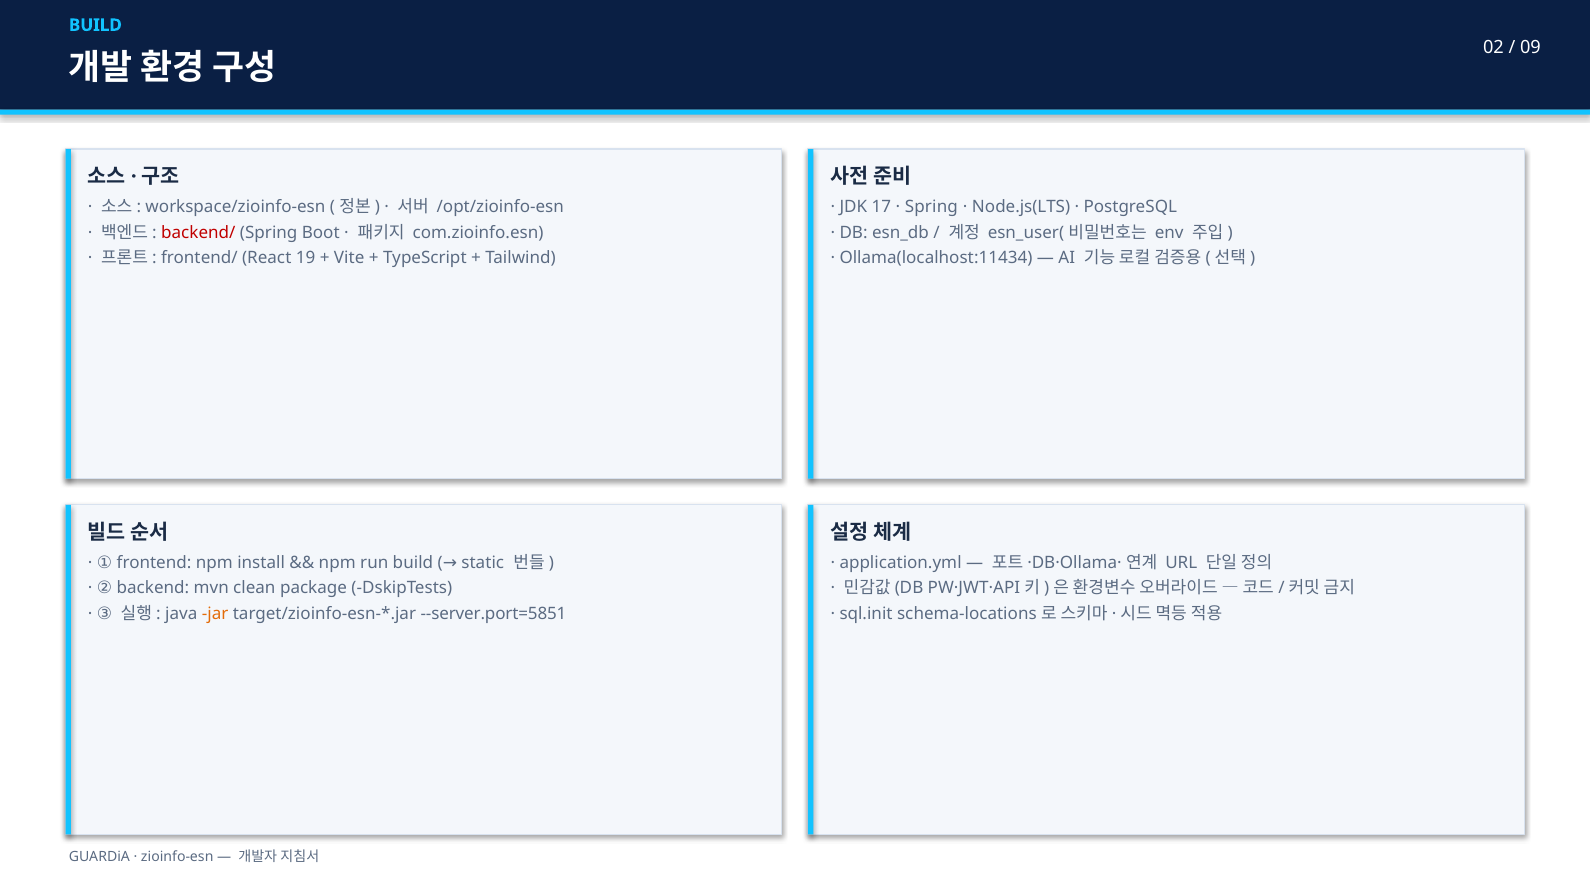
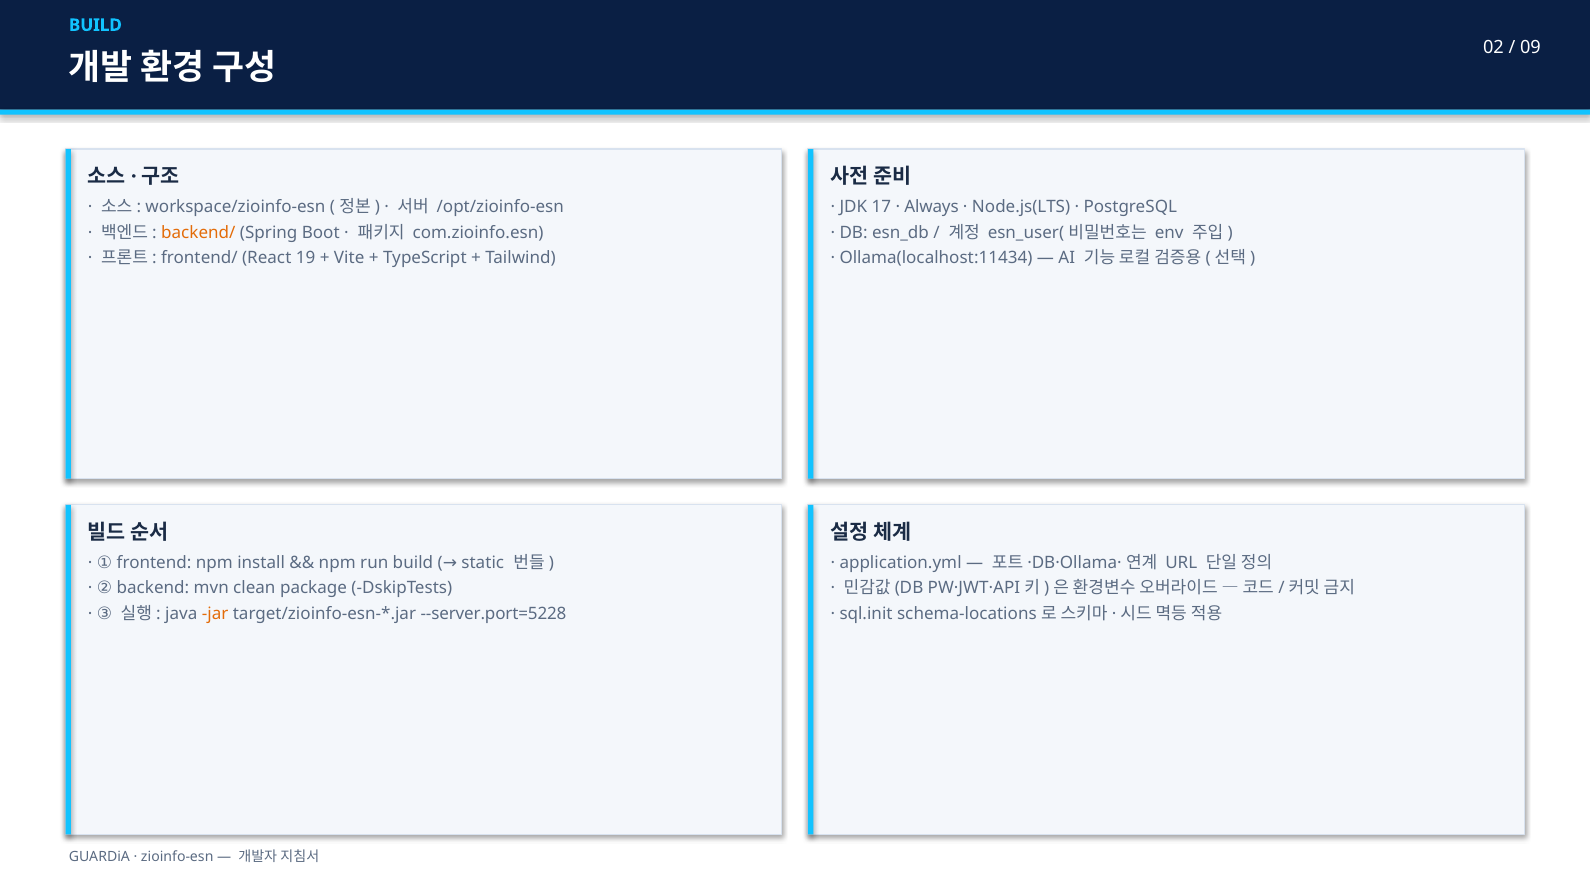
Spring at (931, 207): Spring -> Always
backend/ colour: red -> orange
--server.port=5851: --server.port=5851 -> --server.port=5228
